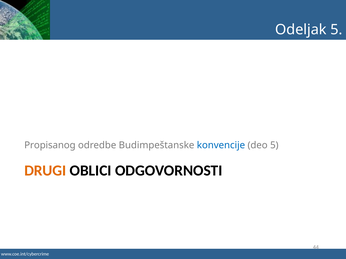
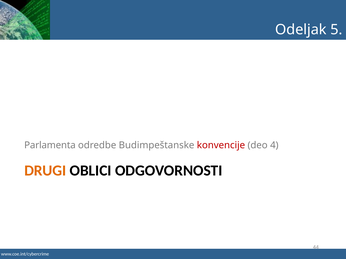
Propisanog: Propisanog -> Parlamenta
konvencije colour: blue -> red
deo 5: 5 -> 4
